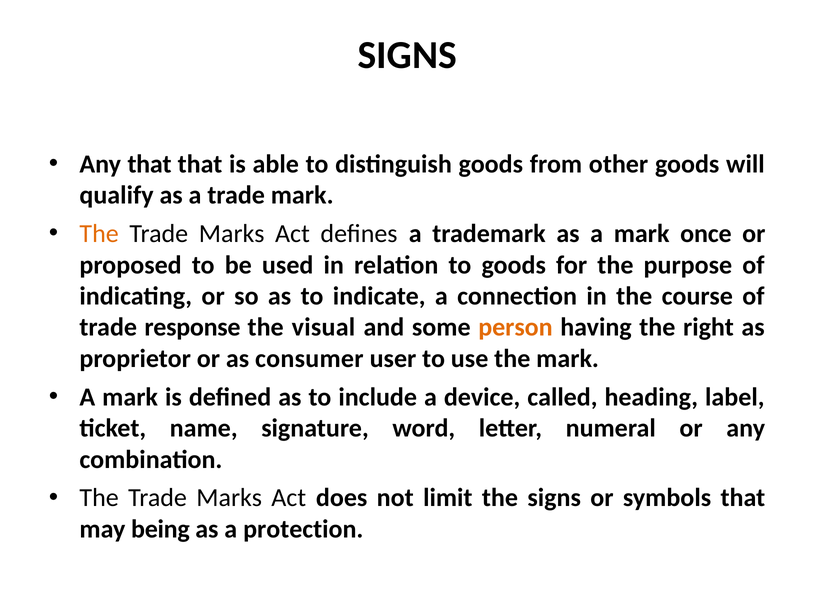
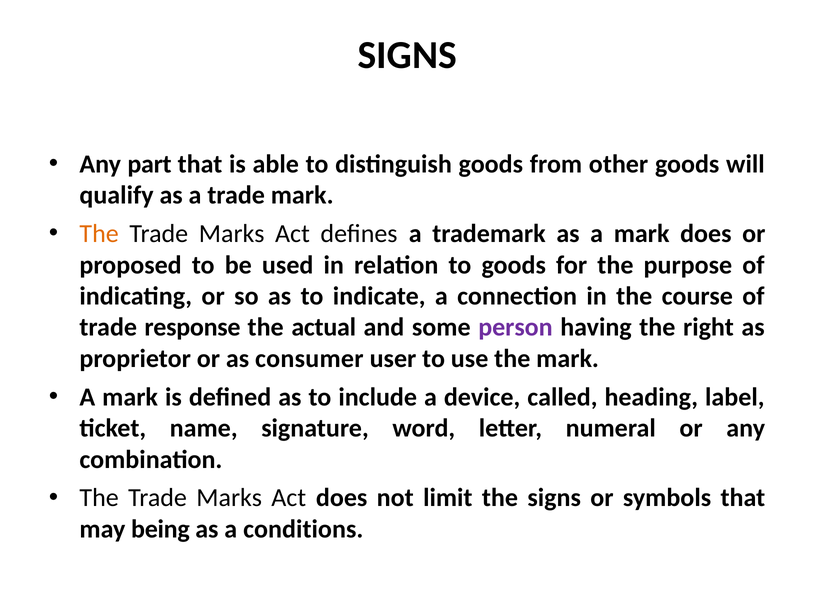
Any that: that -> part
mark once: once -> does
visual: visual -> actual
person colour: orange -> purple
protection: protection -> conditions
